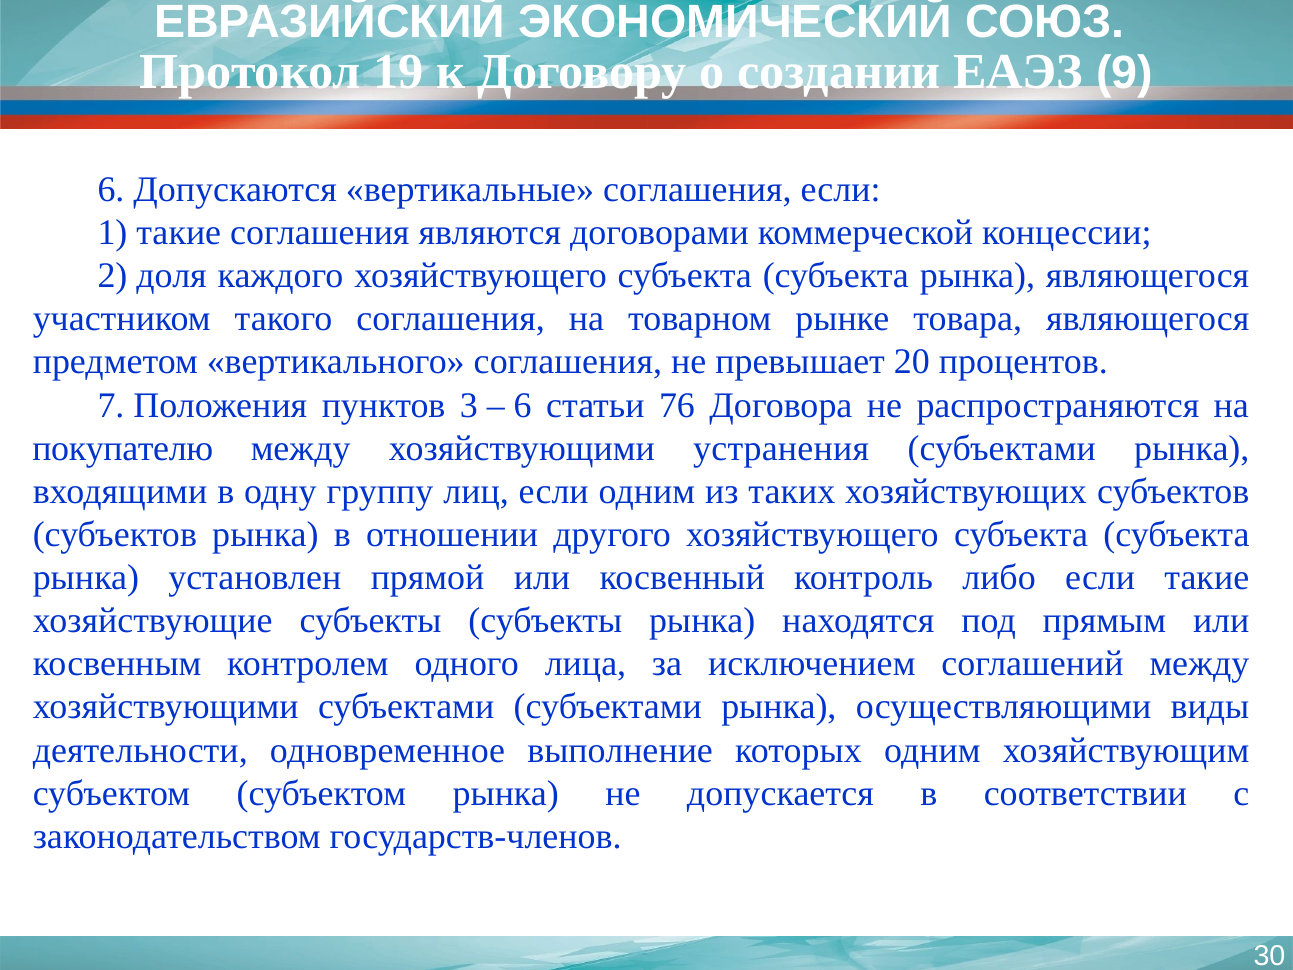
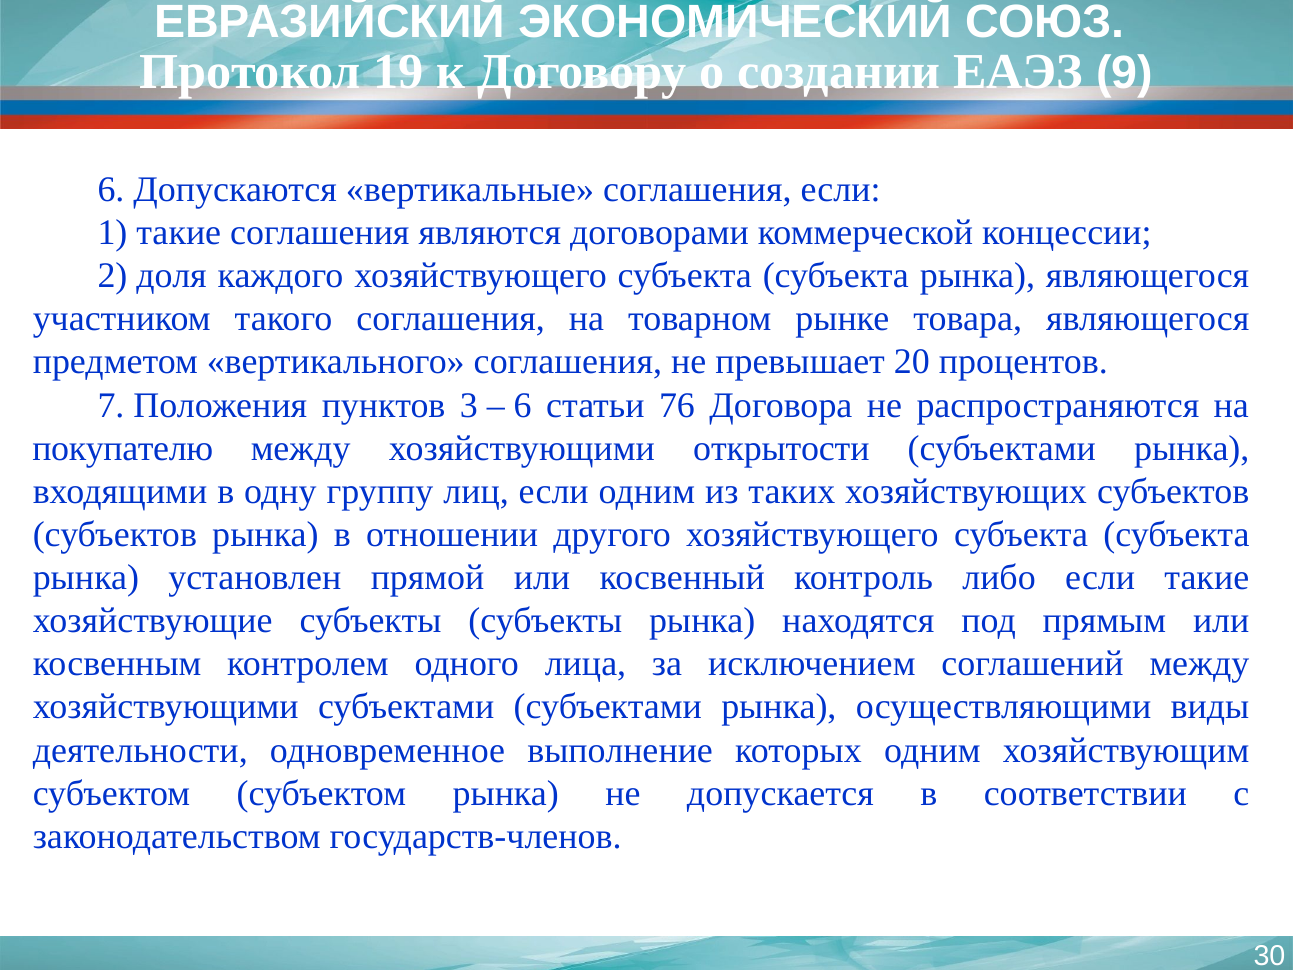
устранения: устранения -> открытости
